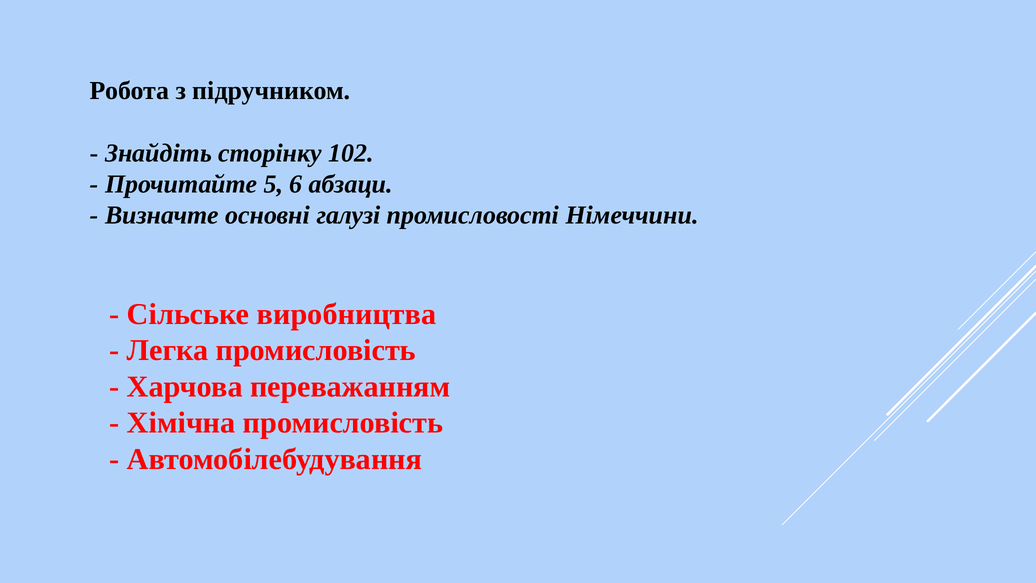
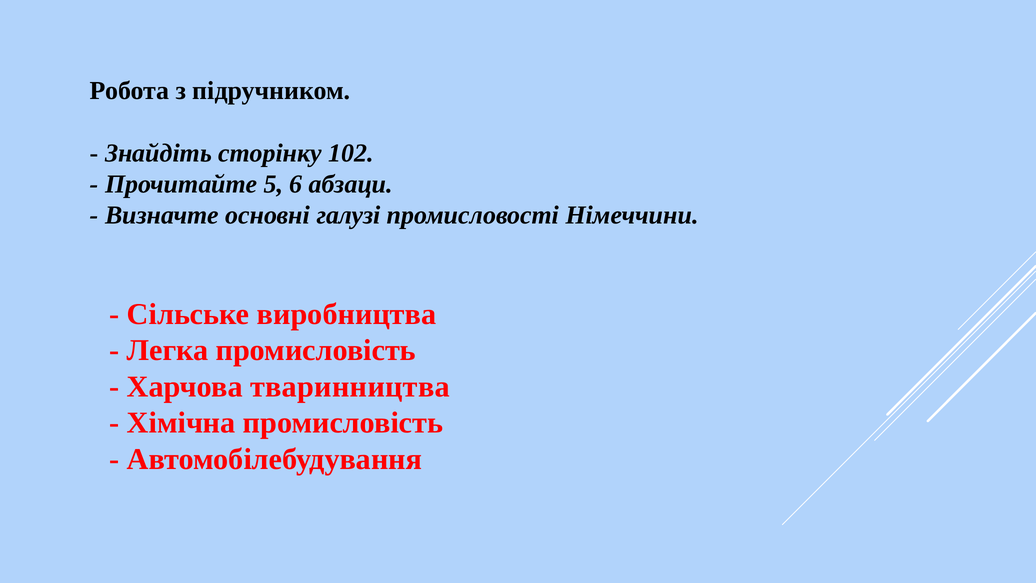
переважанням: переважанням -> тваринництва
